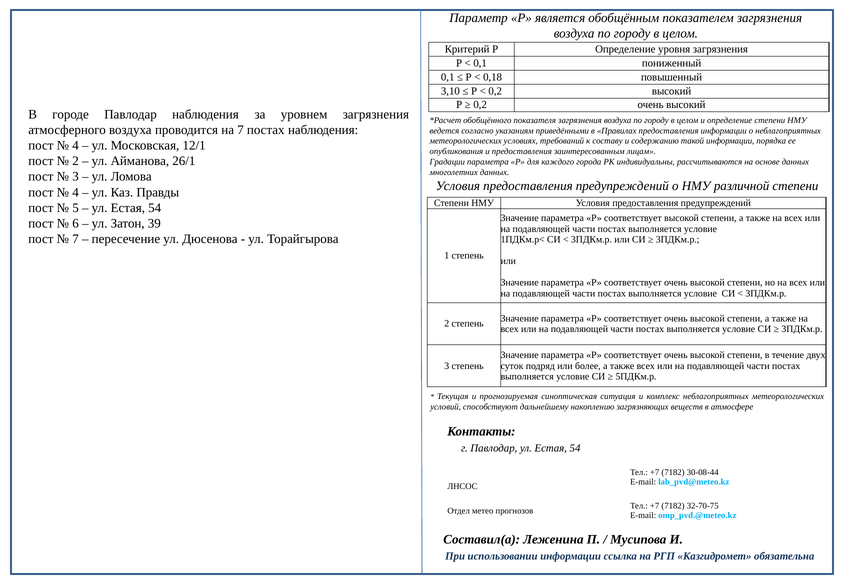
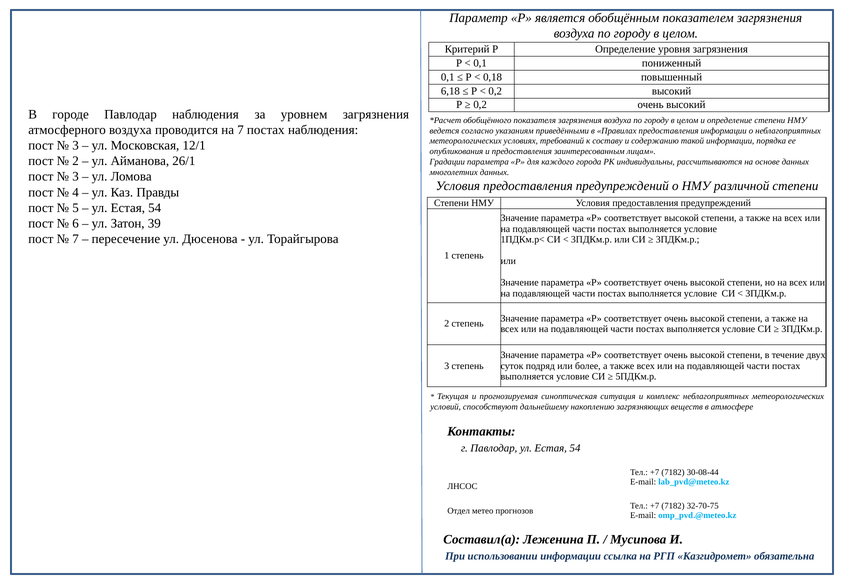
3,10: 3,10 -> 6,18
4 at (76, 146): 4 -> 3
